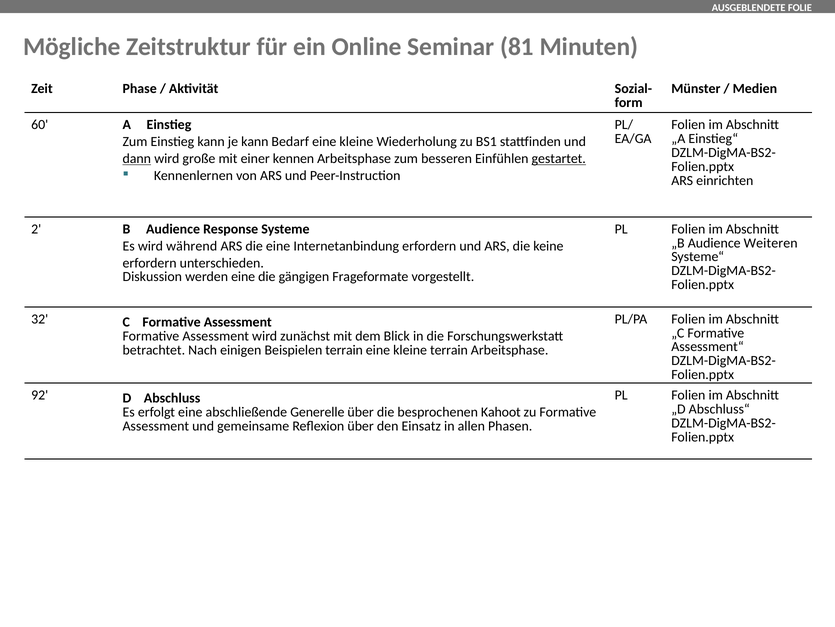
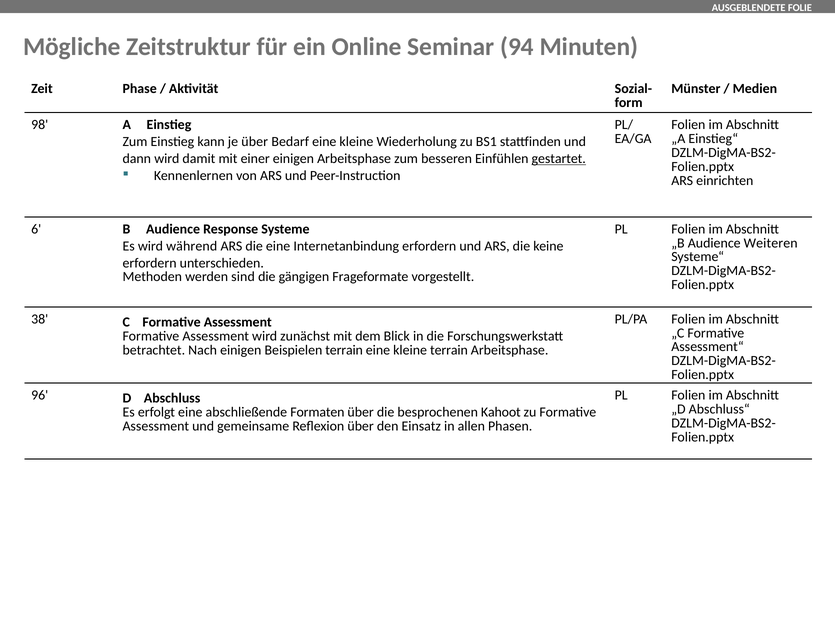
81: 81 -> 94
60: 60 -> 98
je kann: kann -> über
dann underline: present -> none
große: große -> damit
einer kennen: kennen -> einigen
2: 2 -> 6
Diskussion: Diskussion -> Methoden
werden eine: eine -> sind
32: 32 -> 38
92: 92 -> 96
Generelle: Generelle -> Formaten
